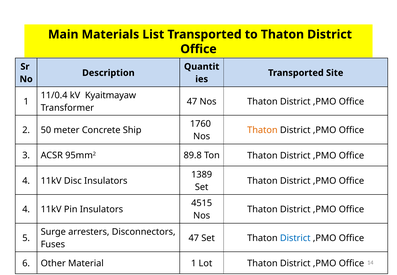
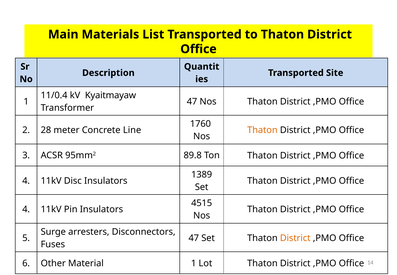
50: 50 -> 28
Ship: Ship -> Line
District at (295, 238) colour: blue -> orange
